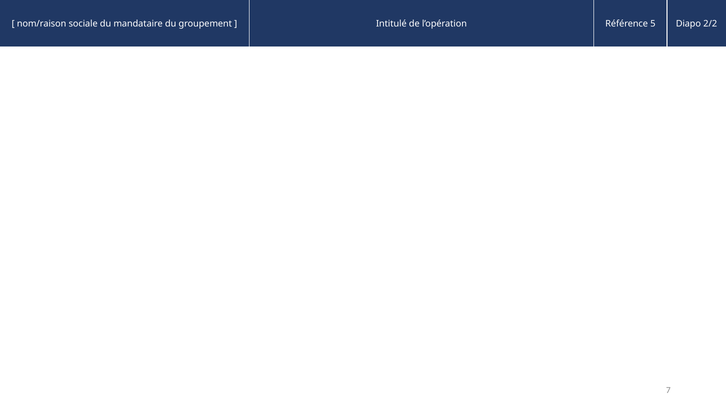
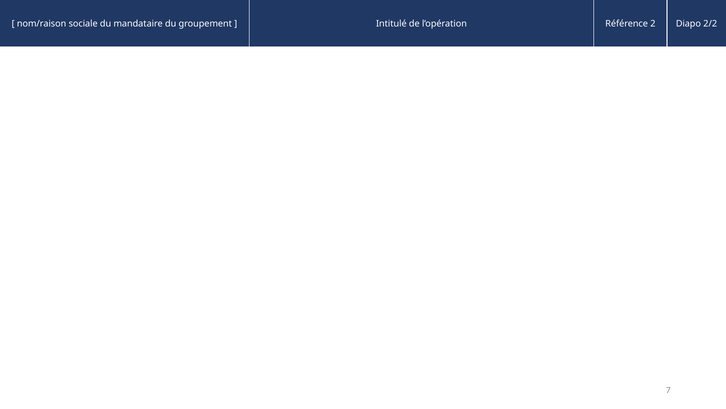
5: 5 -> 2
